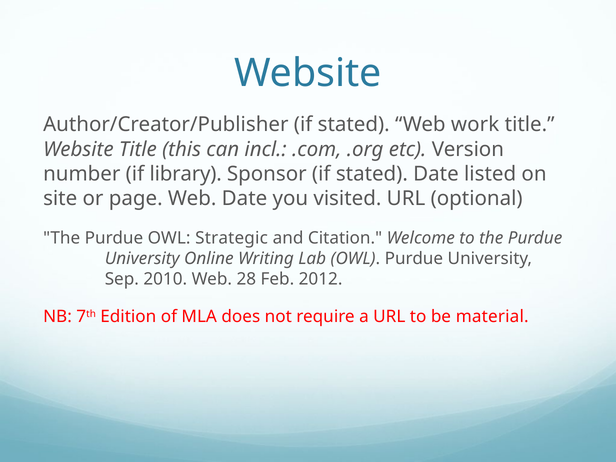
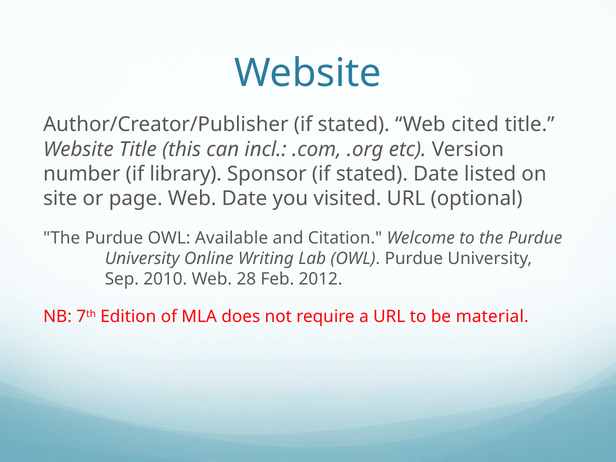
work: work -> cited
Strategic: Strategic -> Available
